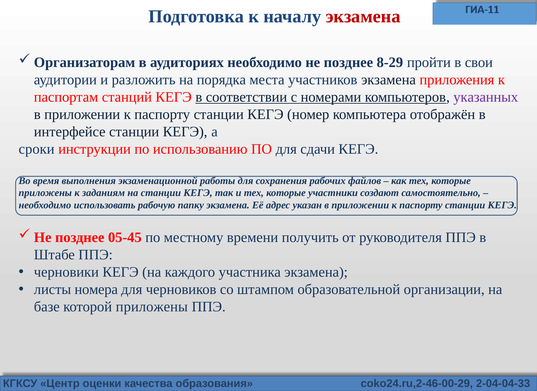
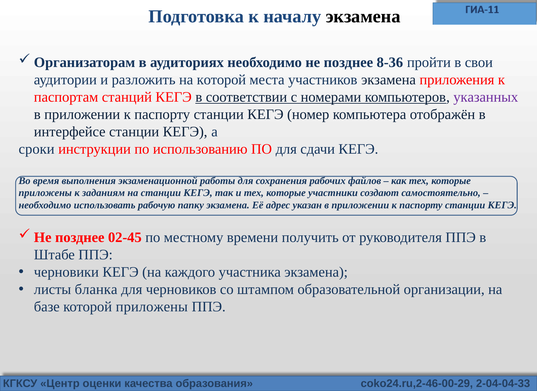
экзамена at (363, 17) colour: red -> black
8-29: 8-29 -> 8-36
на порядка: порядка -> которой
05-45: 05-45 -> 02-45
номера: номера -> бланка
